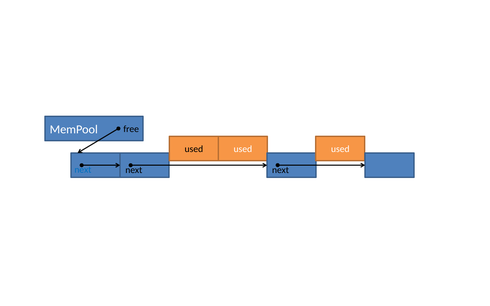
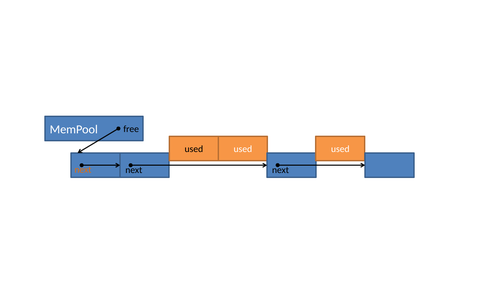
next at (83, 170) colour: blue -> orange
